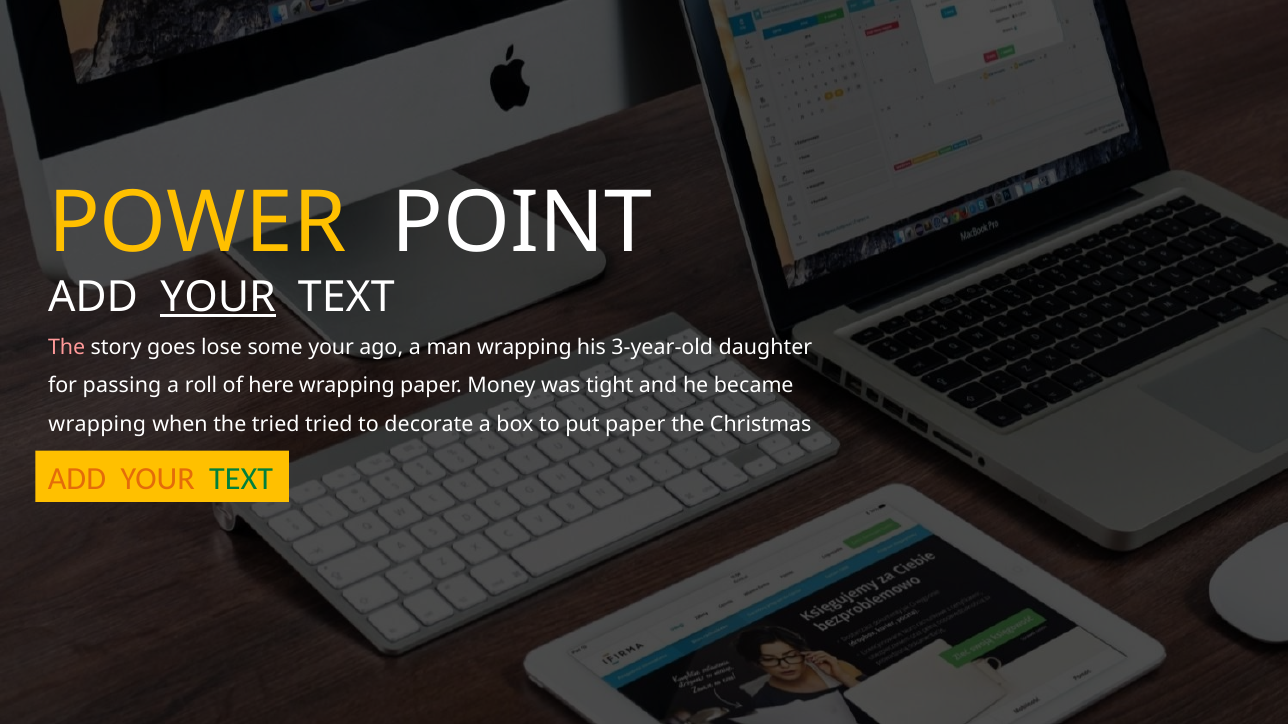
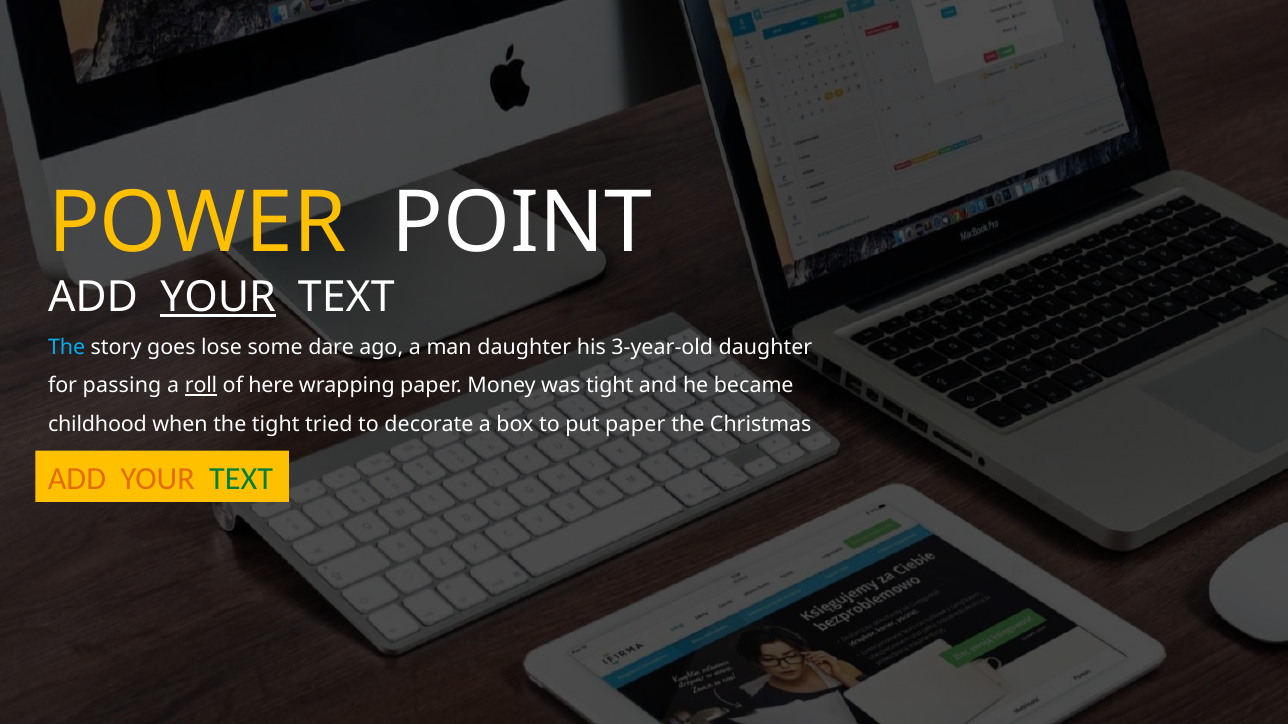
The at (67, 347) colour: pink -> light blue
some your: your -> dare
man wrapping: wrapping -> daughter
roll underline: none -> present
wrapping at (97, 425): wrapping -> childhood
the tried: tried -> tight
